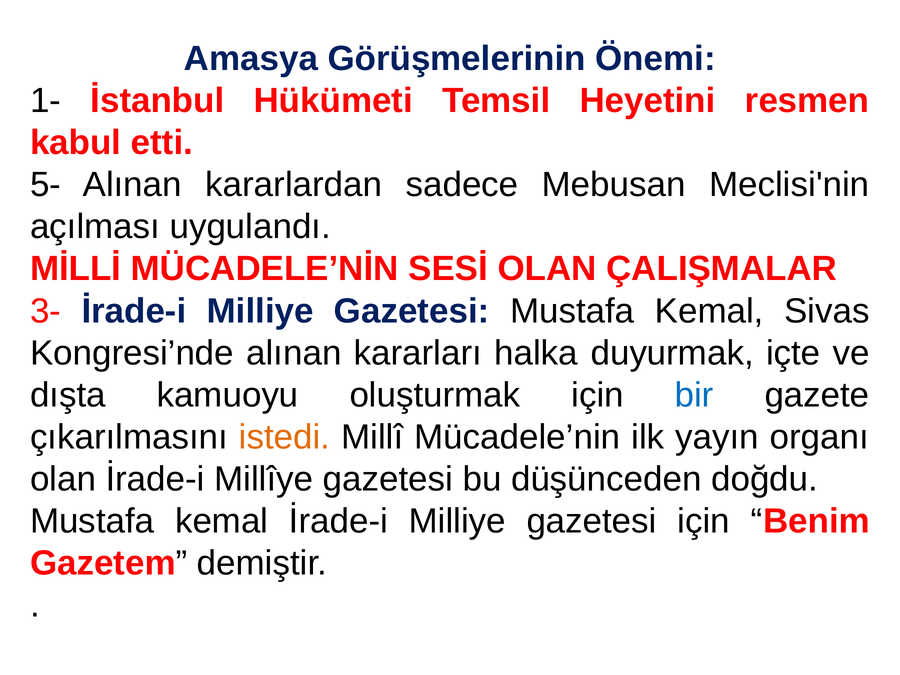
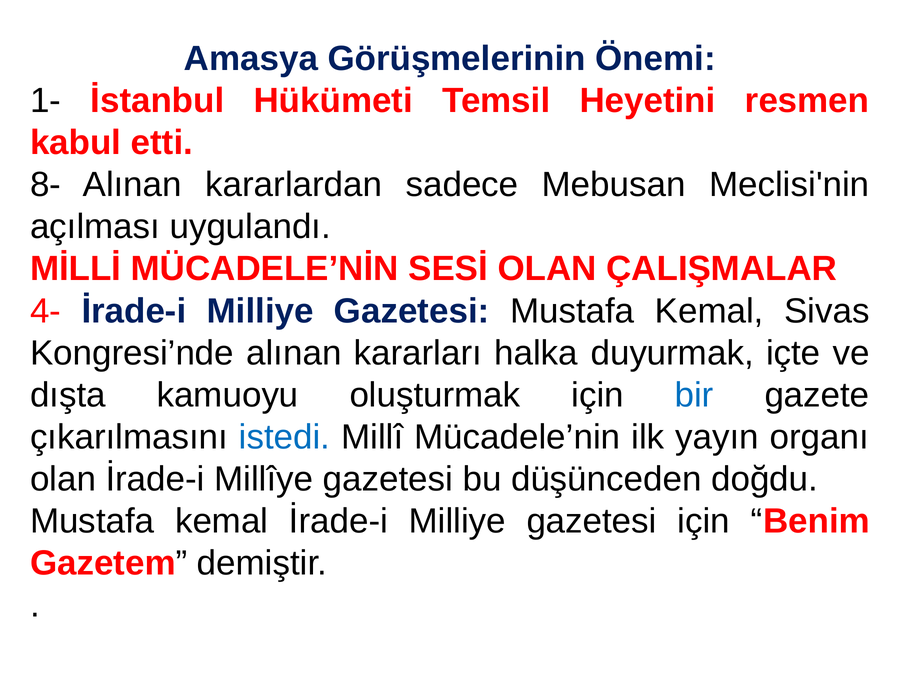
5-: 5- -> 8-
3-: 3- -> 4-
istedi colour: orange -> blue
